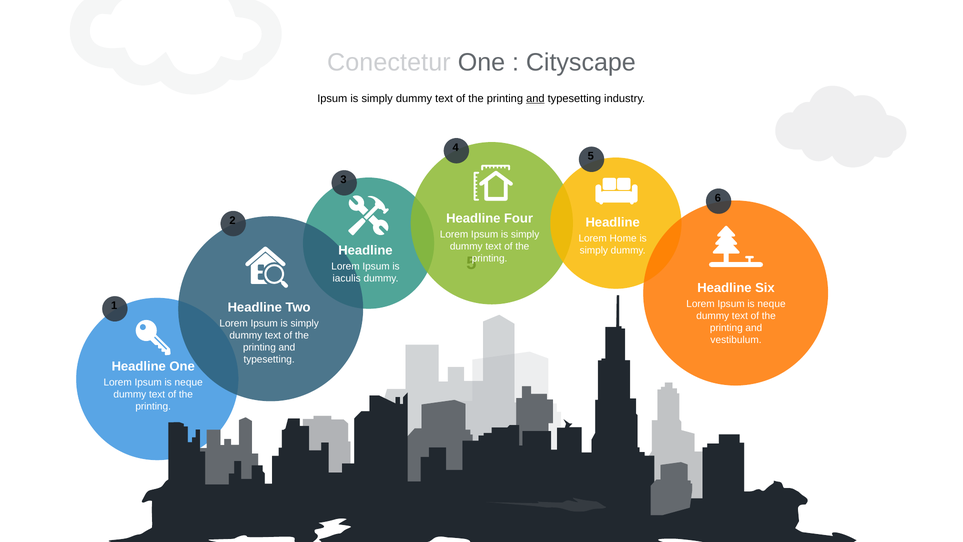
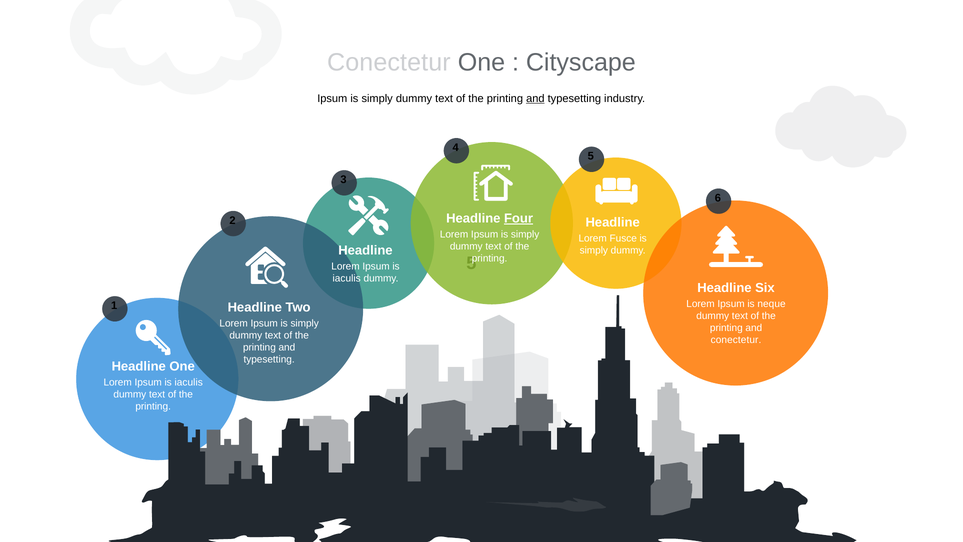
Four underline: none -> present
Home: Home -> Fusce
vestibulum at (736, 340): vestibulum -> conectetur
neque at (189, 382): neque -> iaculis
